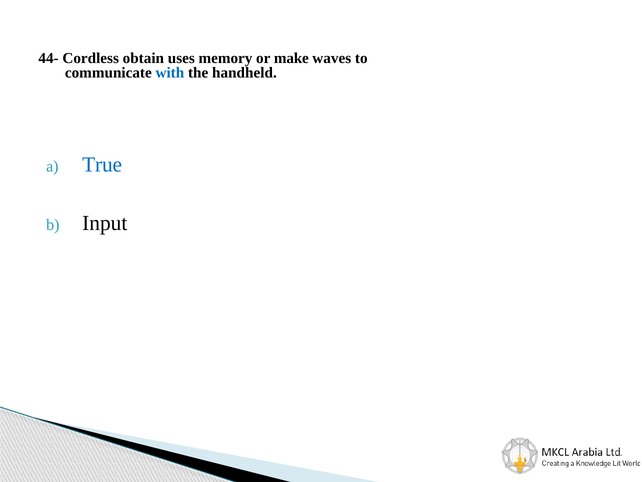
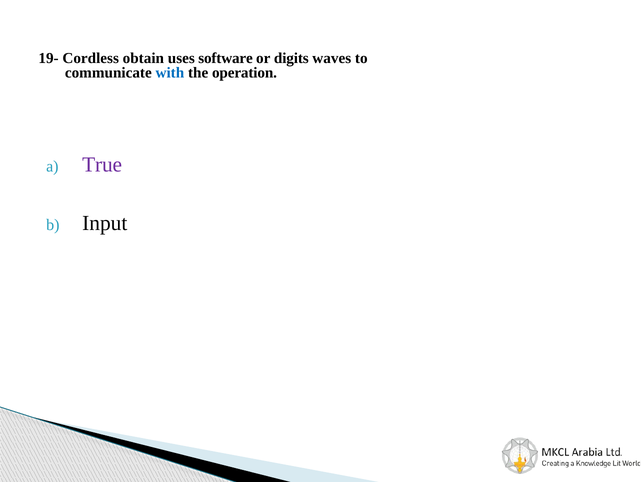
44-: 44- -> 19-
memory: memory -> software
make: make -> digits
handheld: handheld -> operation
True colour: blue -> purple
